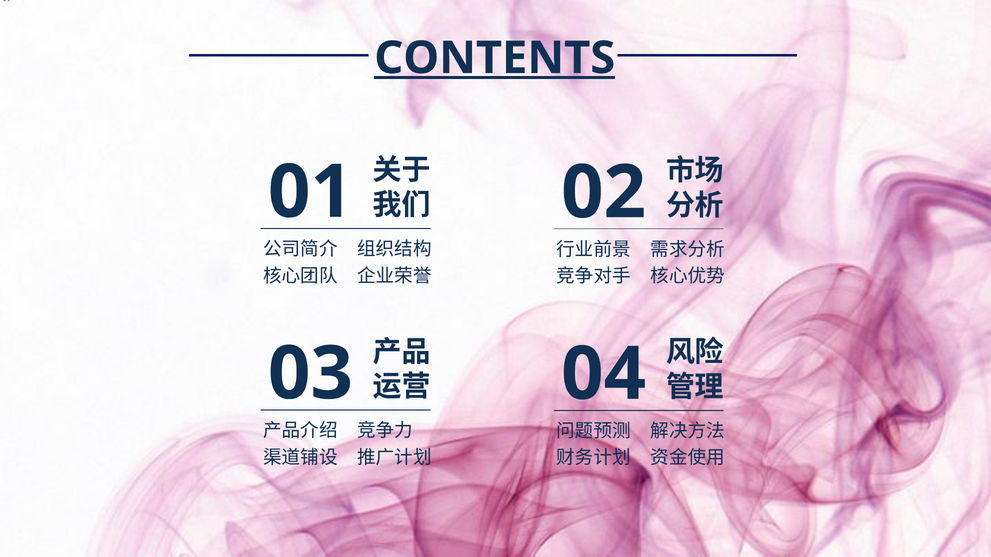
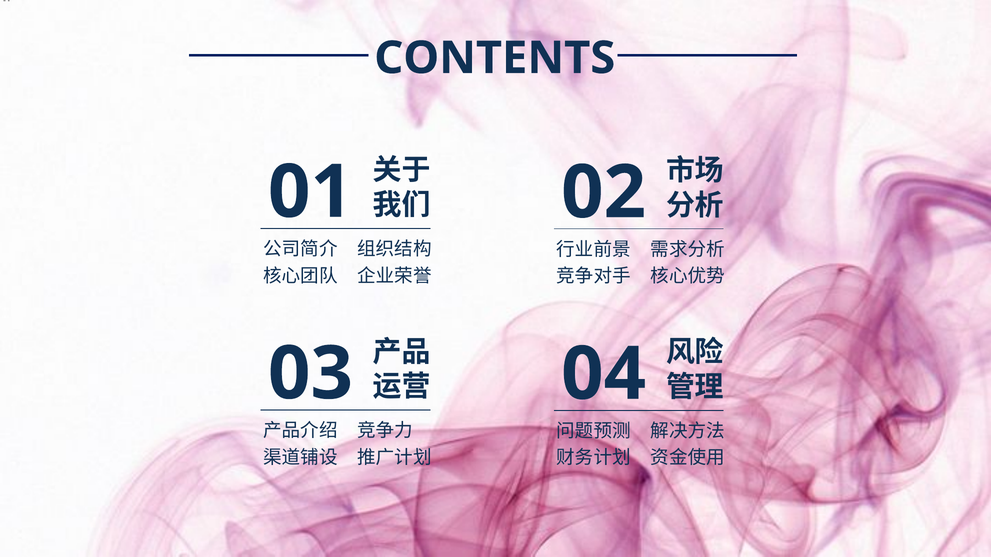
CONTENTS underline: present -> none
